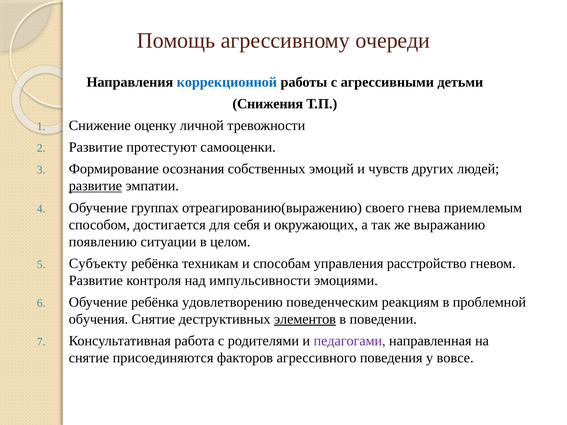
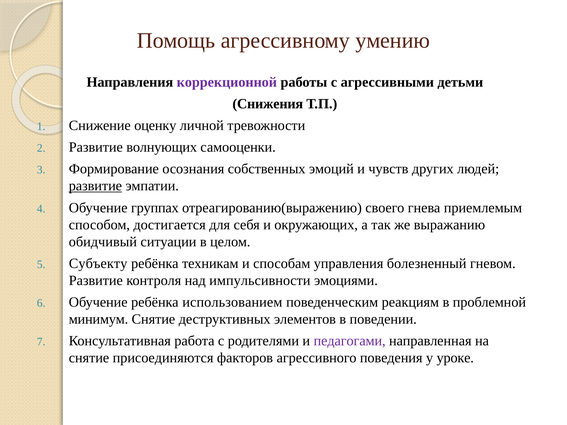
очереди: очереди -> умению
коррекционной colour: blue -> purple
протестуют: протестуют -> волнующих
появлению: появлению -> обидчивый
расстройство: расстройство -> болезненный
удовлетворению: удовлетворению -> использованием
обучения: обучения -> минимум
элементов underline: present -> none
вовсе: вовсе -> уроке
